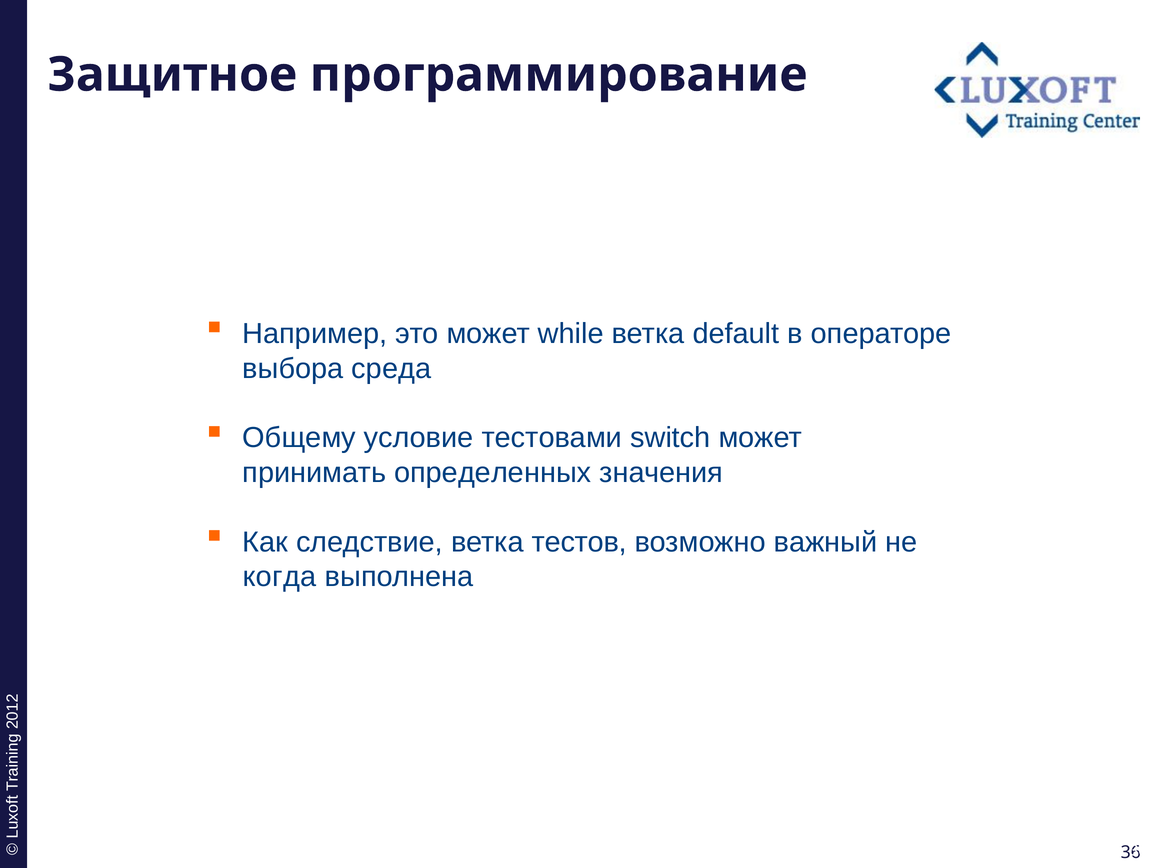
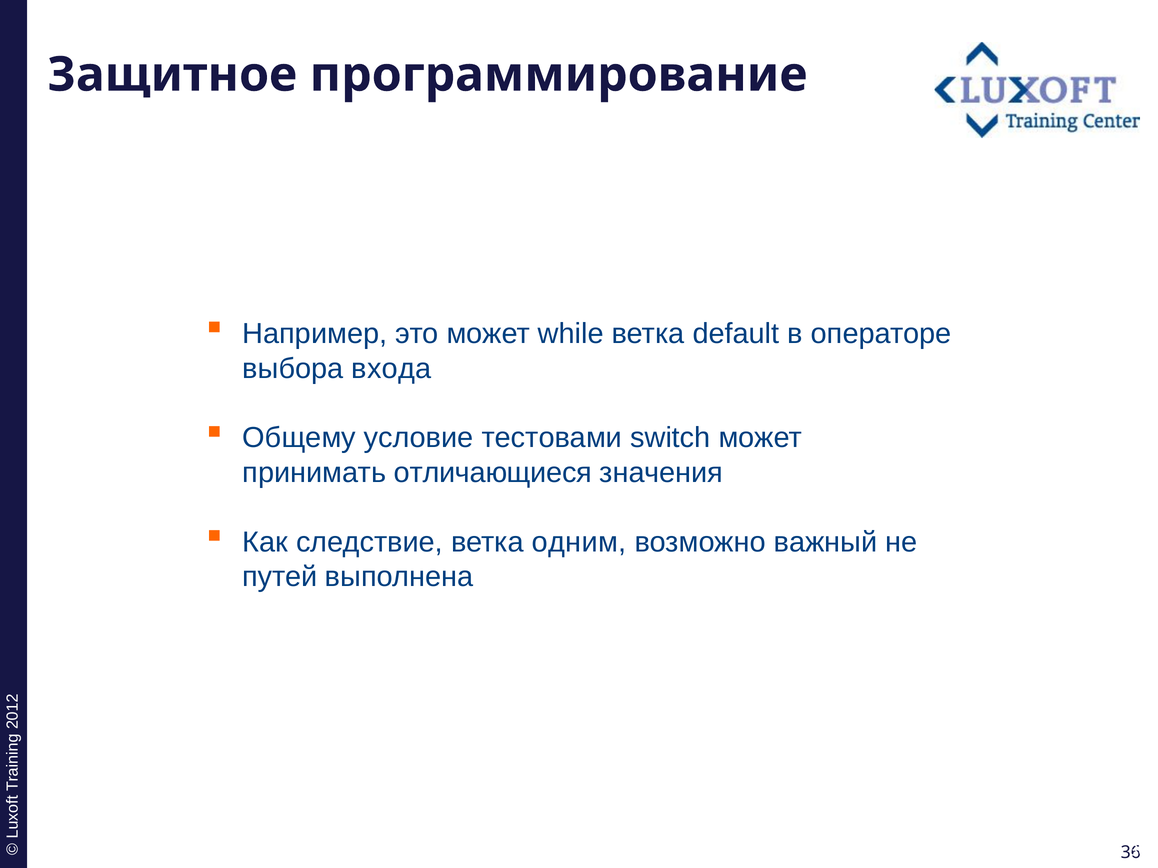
среда: среда -> входа
определенных: определенных -> отличающиеся
тестов: тестов -> одним
когда: когда -> путей
